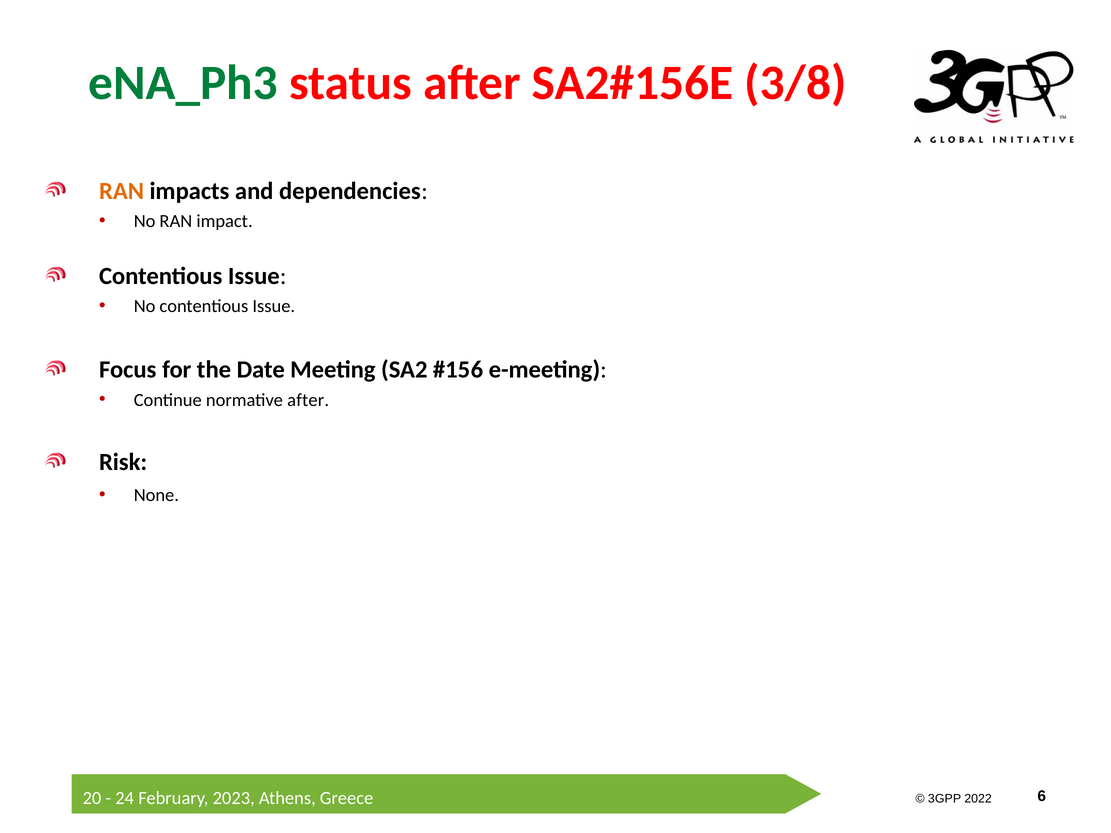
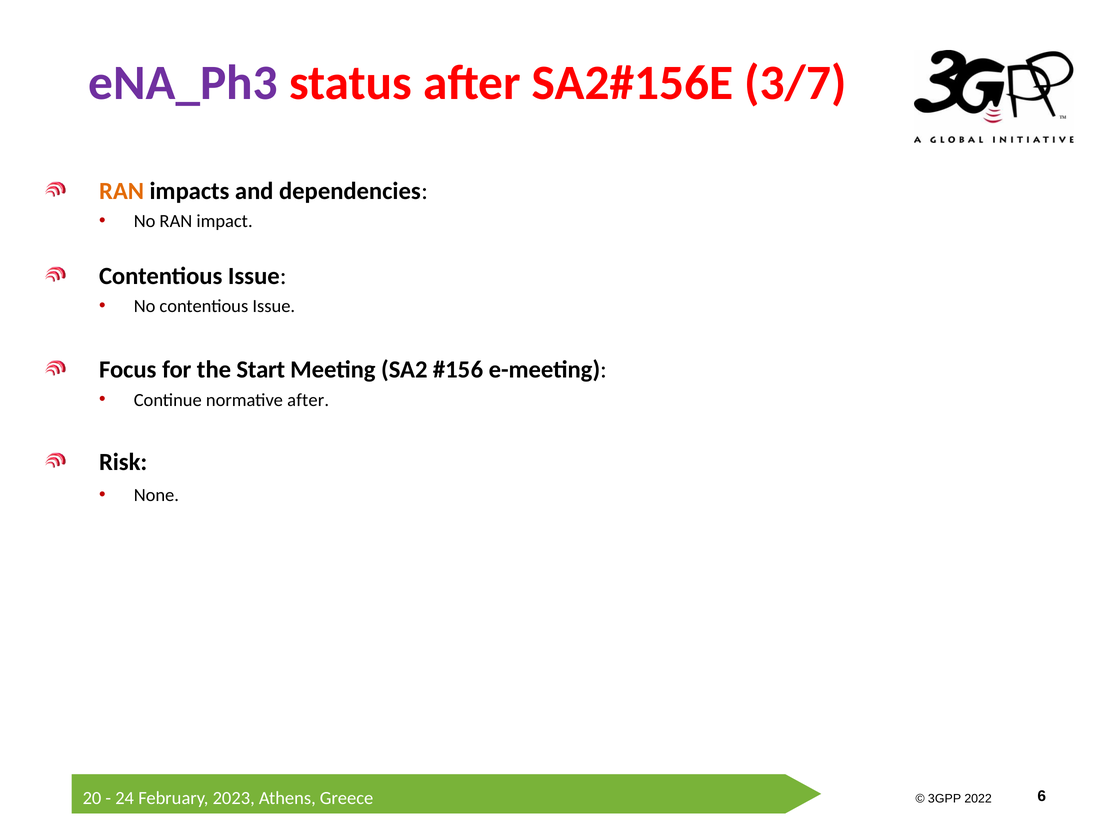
eNA_Ph3 colour: green -> purple
3/8: 3/8 -> 3/7
Date: Date -> Start
